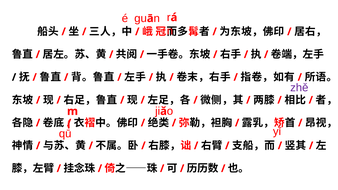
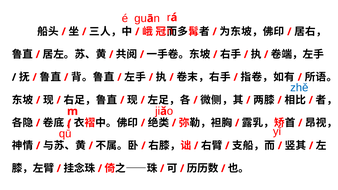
zhě colour: purple -> blue
